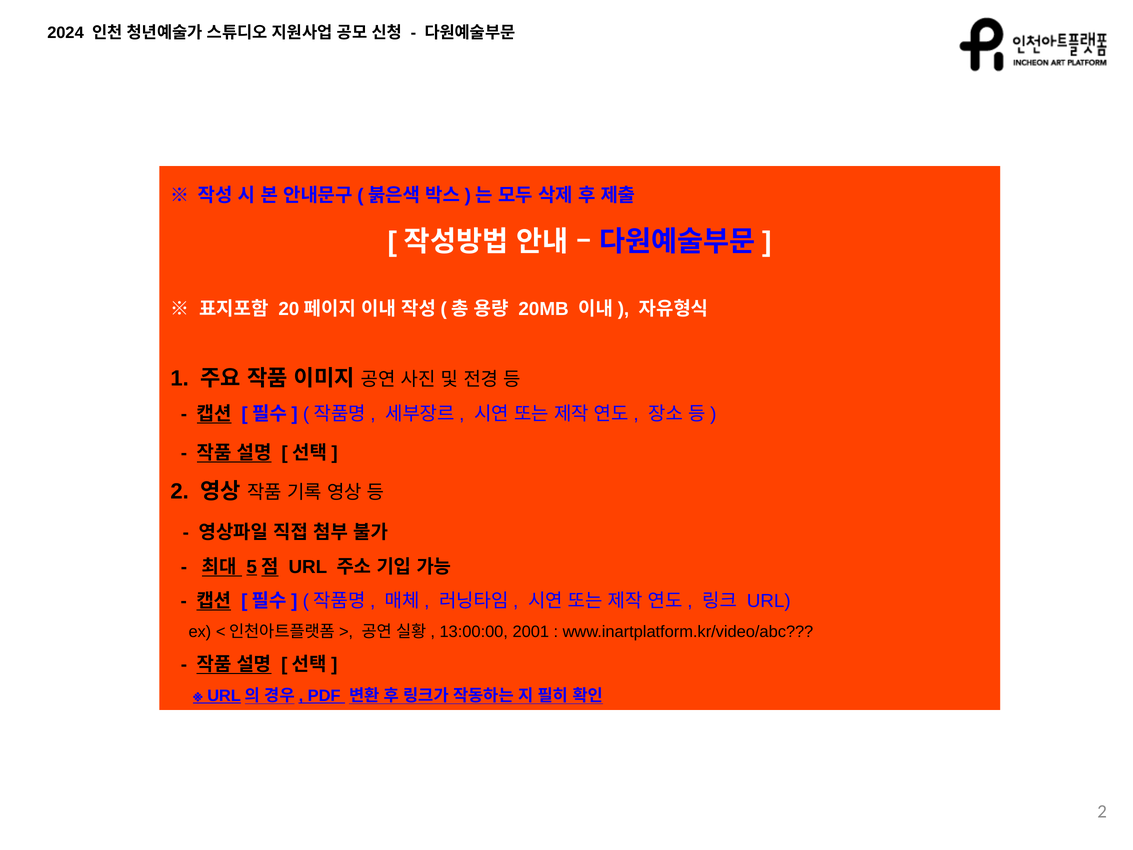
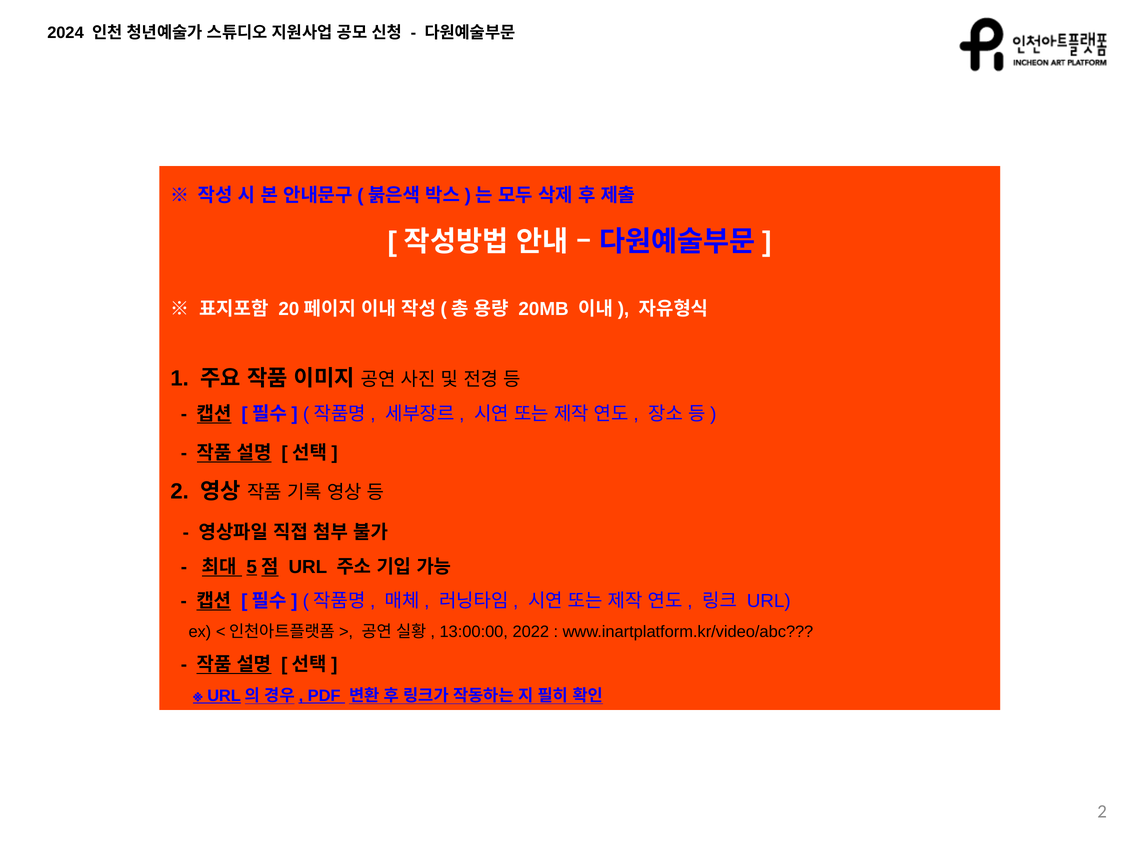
2001: 2001 -> 2022
